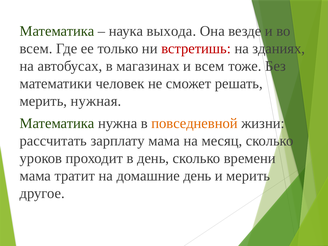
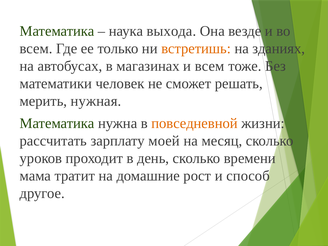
встретишь colour: red -> orange
зарплату мама: мама -> моей
домашние день: день -> рост
и мерить: мерить -> способ
